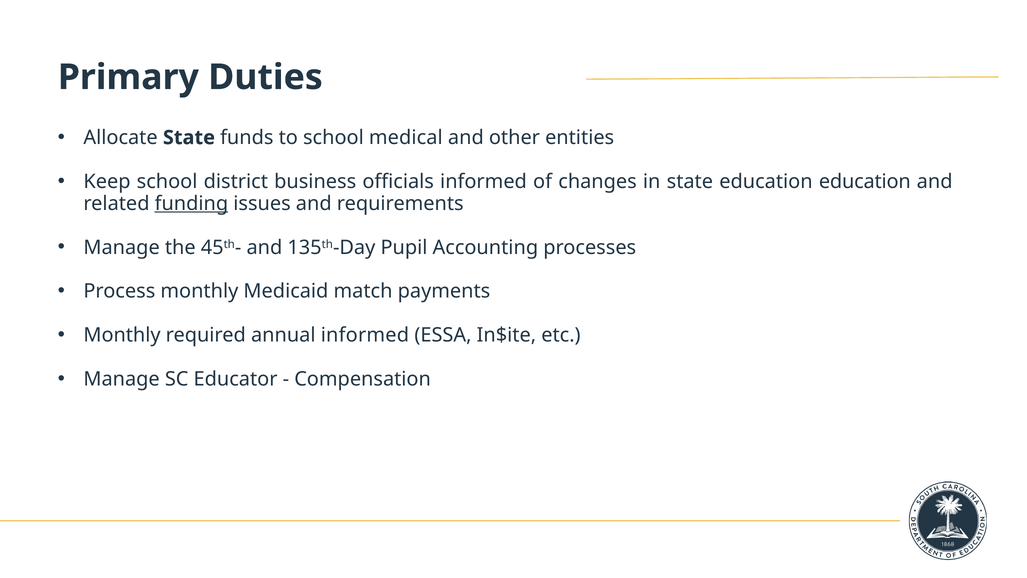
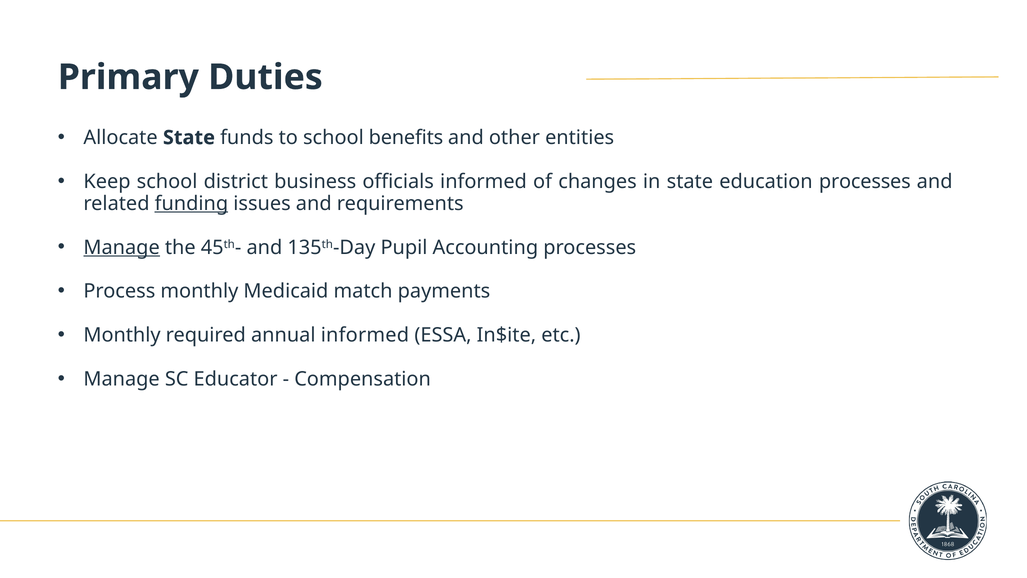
medical: medical -> benefits
education education: education -> processes
Manage at (122, 247) underline: none -> present
